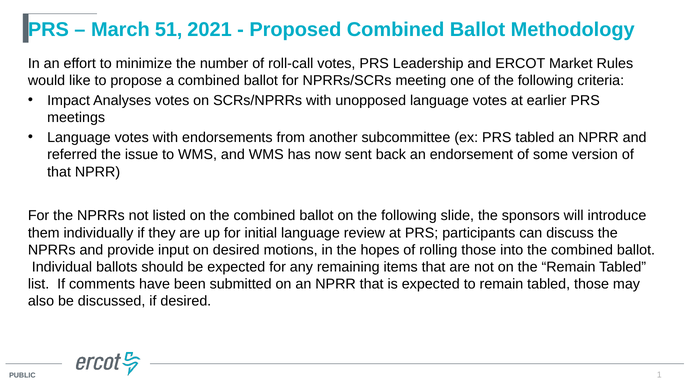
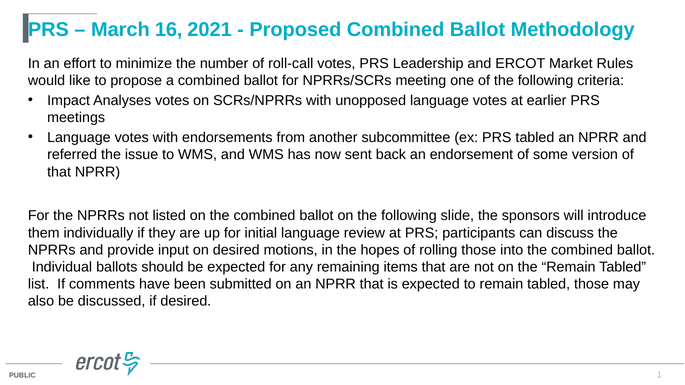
51: 51 -> 16
